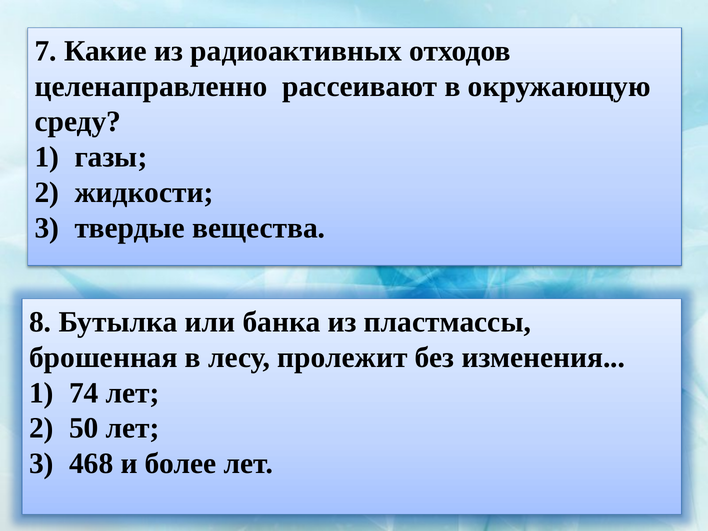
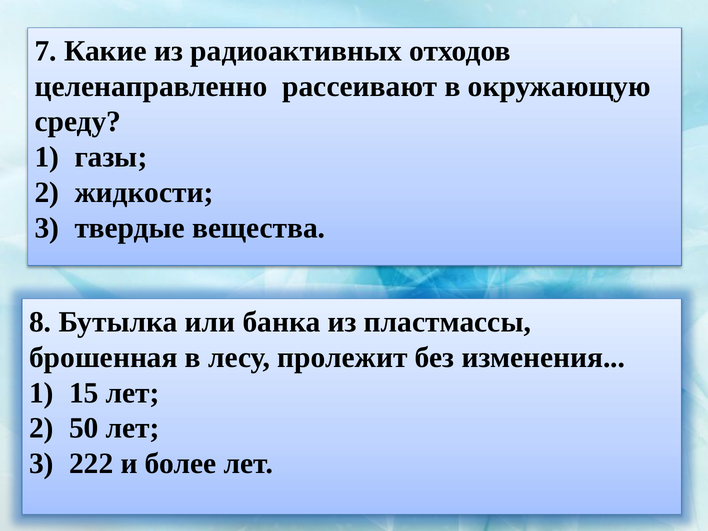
74: 74 -> 15
468: 468 -> 222
